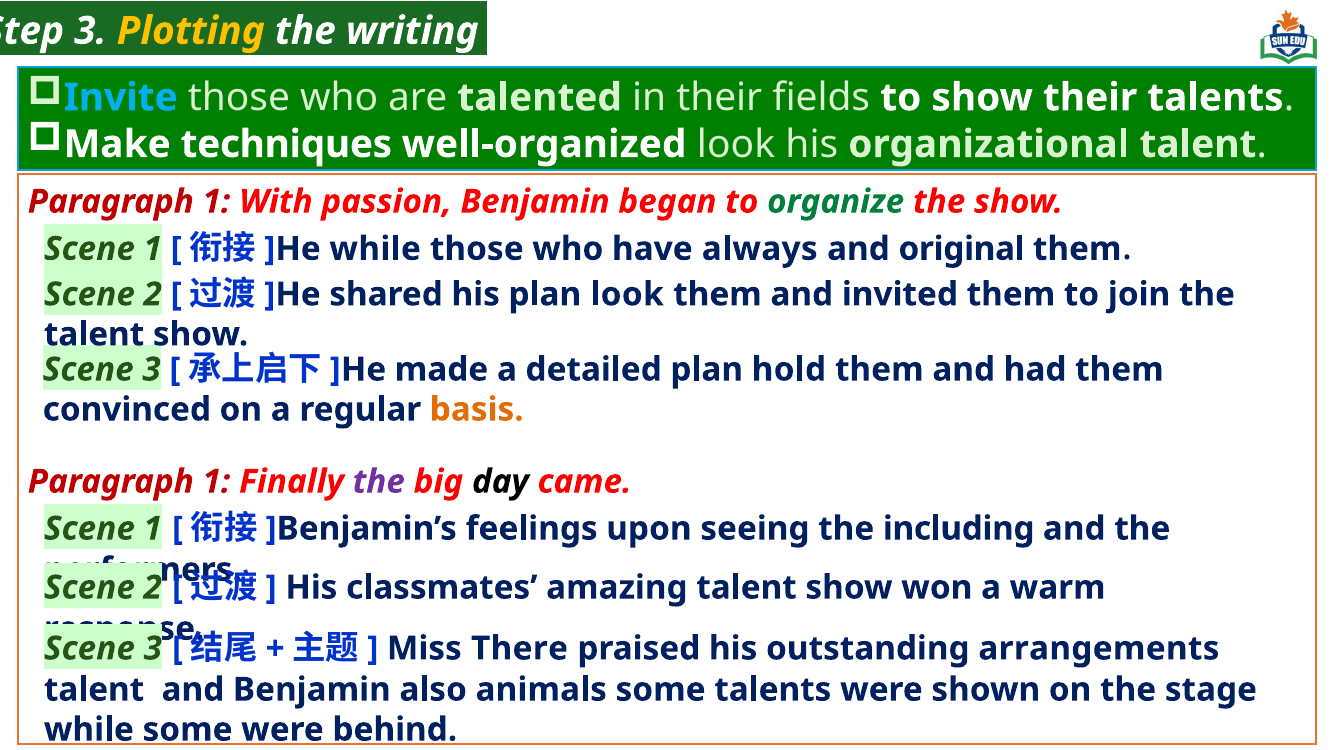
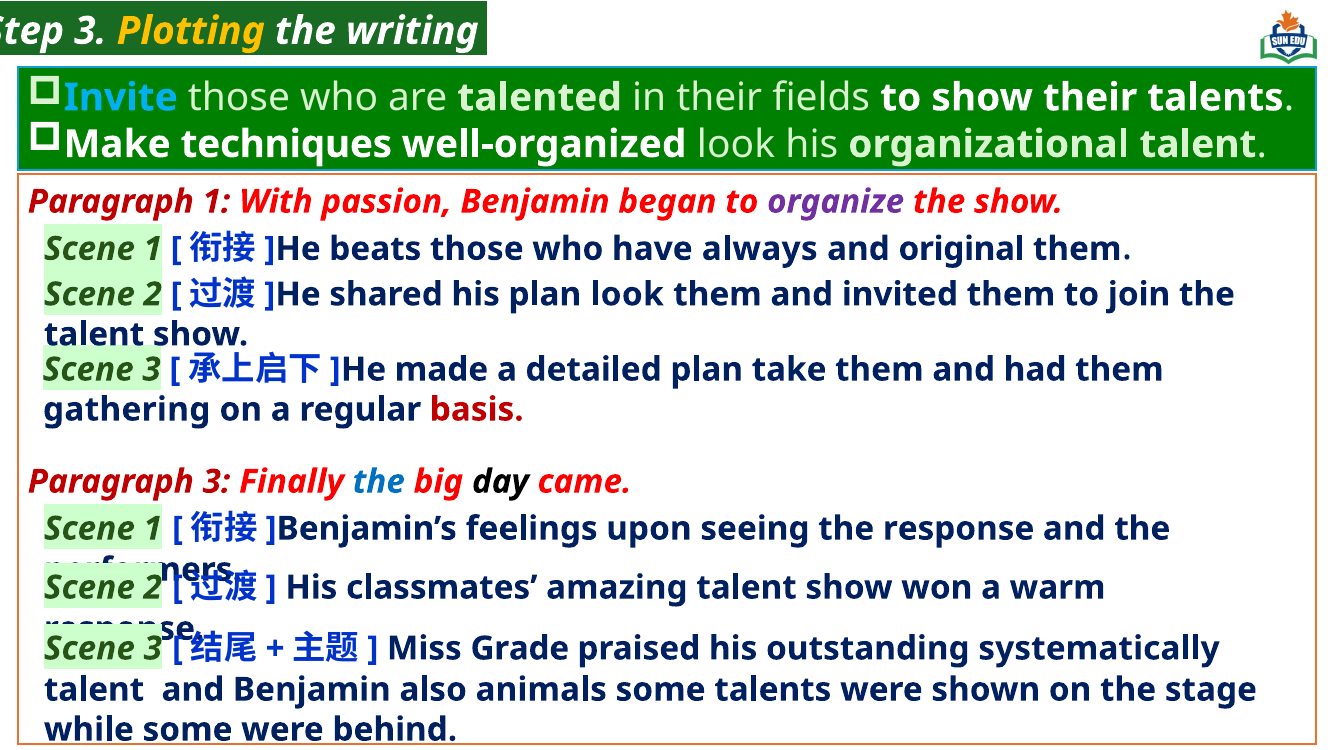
organize colour: green -> purple
while at (375, 249): while -> beats
hold: hold -> take
convinced: convinced -> gathering
basis colour: orange -> red
1 at (216, 482): 1 -> 3
the at (379, 482) colour: purple -> blue
the including: including -> response
There: There -> Grade
arrangements: arrangements -> systematically
